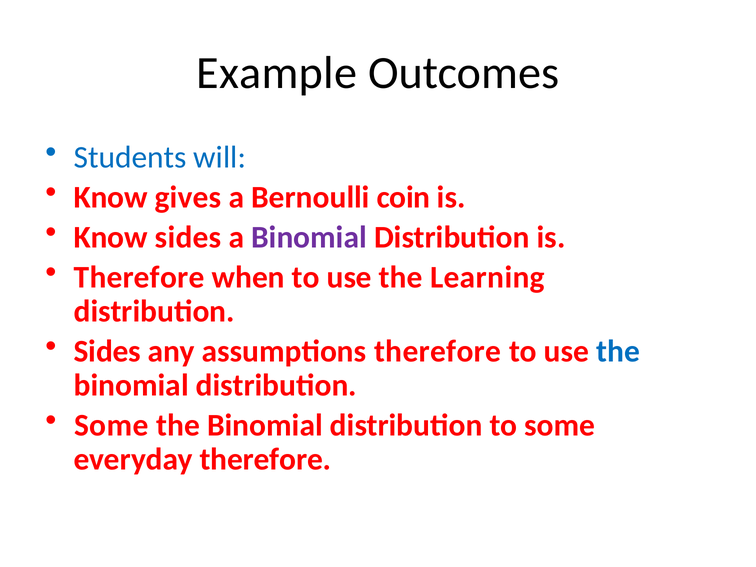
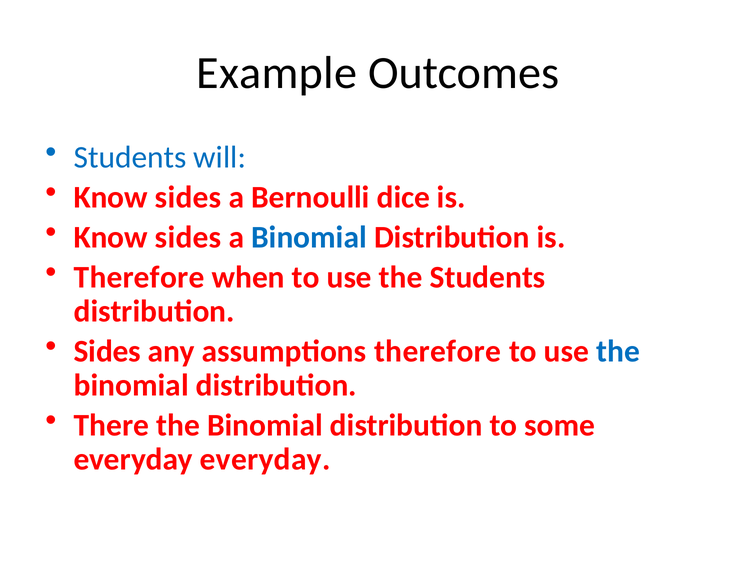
gives at (188, 197): gives -> sides
coin: coin -> dice
Binomial at (309, 237) colour: purple -> blue
the Learning: Learning -> Students
Some at (111, 426): Some -> There
everyday therefore: therefore -> everyday
